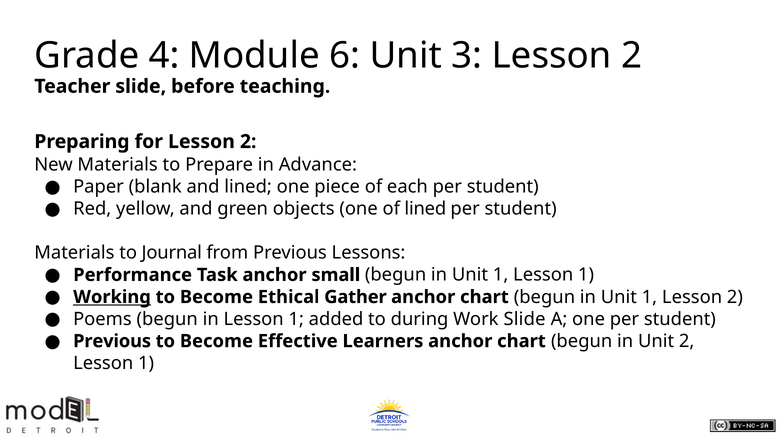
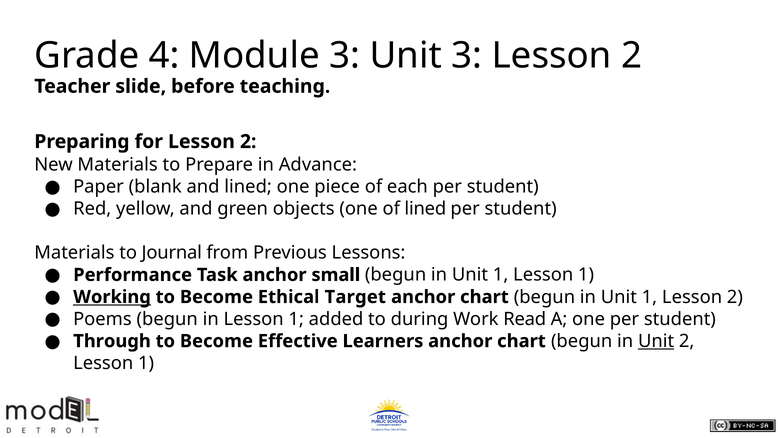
Module 6: 6 -> 3
Gather: Gather -> Target
Work Slide: Slide -> Read
Previous at (112, 341): Previous -> Through
Unit at (656, 341) underline: none -> present
